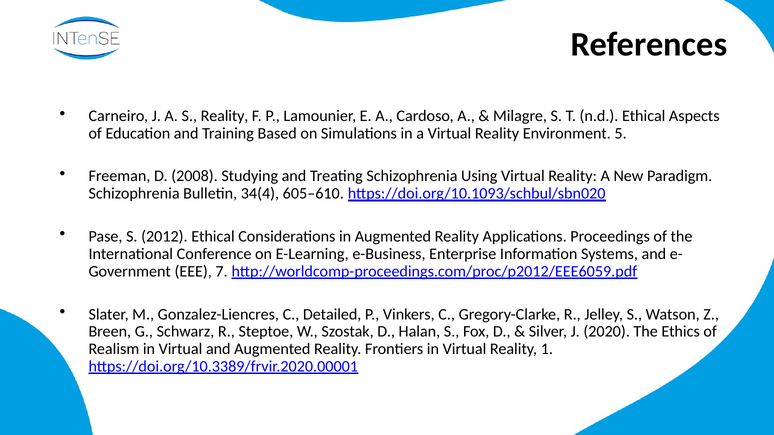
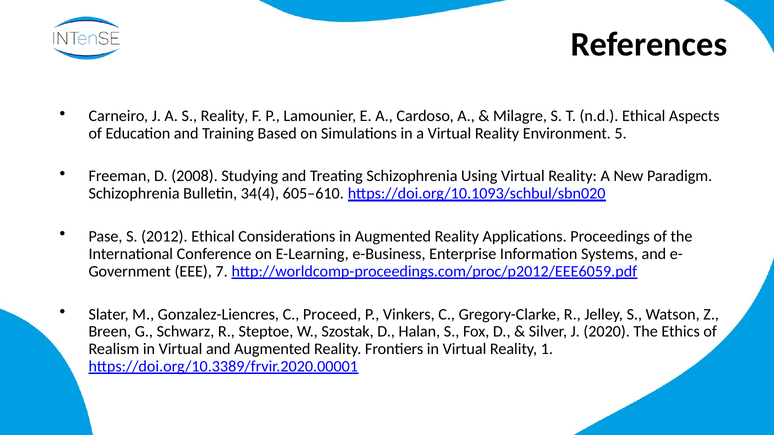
Detailed: Detailed -> Proceed
